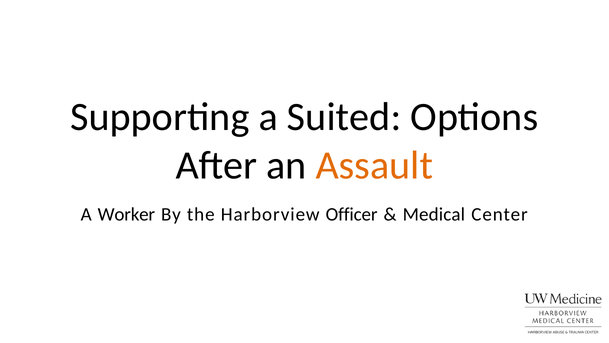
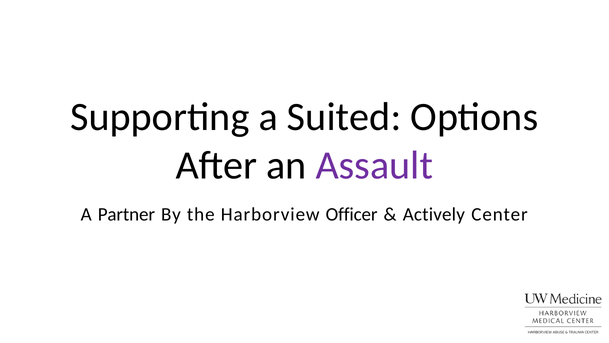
Assault colour: orange -> purple
Worker: Worker -> Partner
Medical: Medical -> Actively
